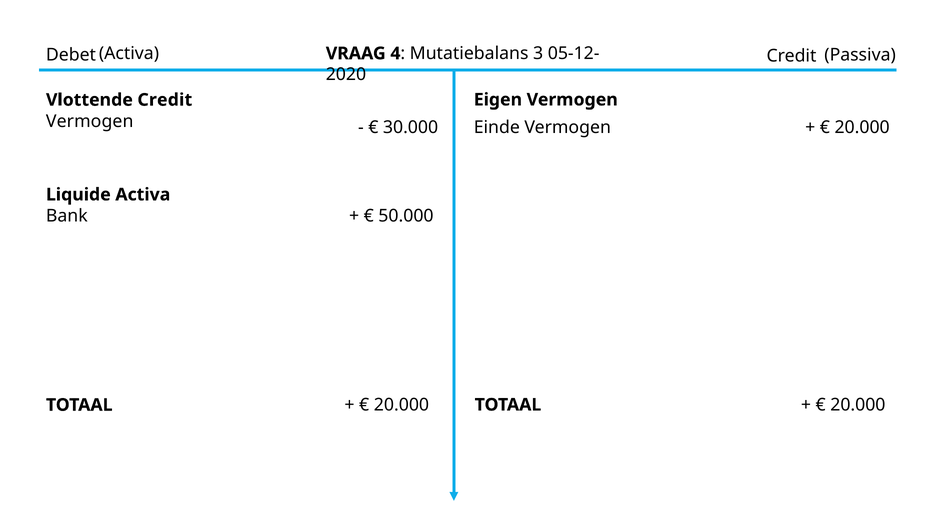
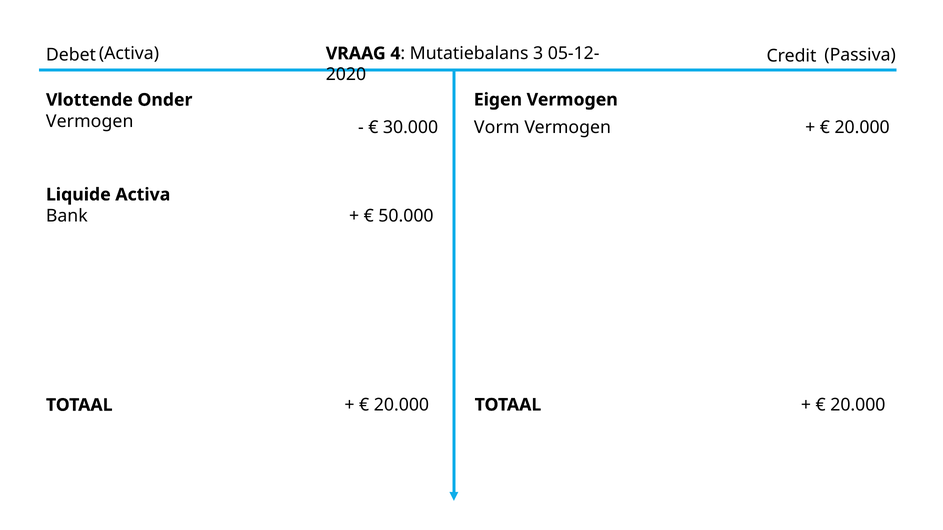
Vlottende Credit: Credit -> Onder
Einde: Einde -> Vorm
